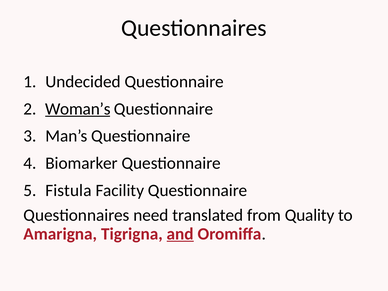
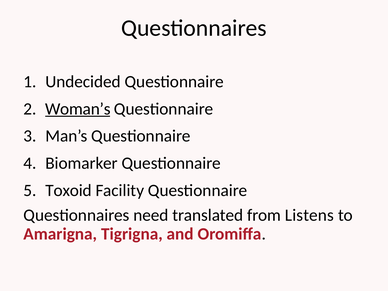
Fistula: Fistula -> Toxoid
Quality: Quality -> Listens
and underline: present -> none
